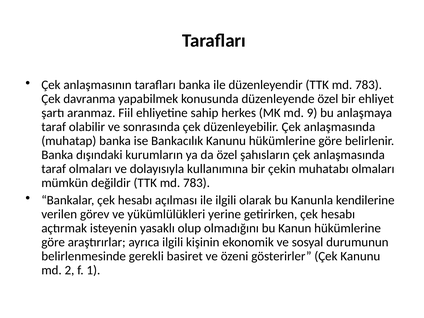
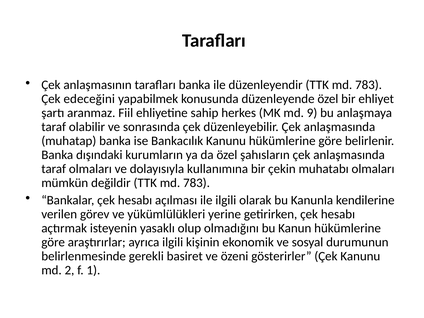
davranma: davranma -> edeceğini
